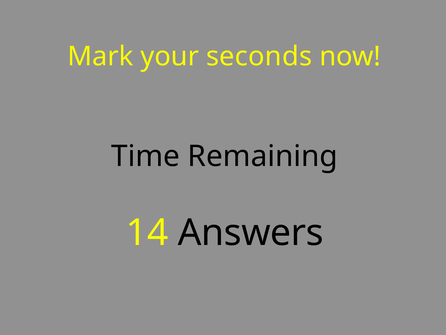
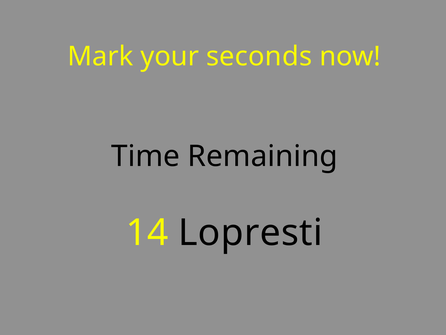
Answers: Answers -> Lopresti
